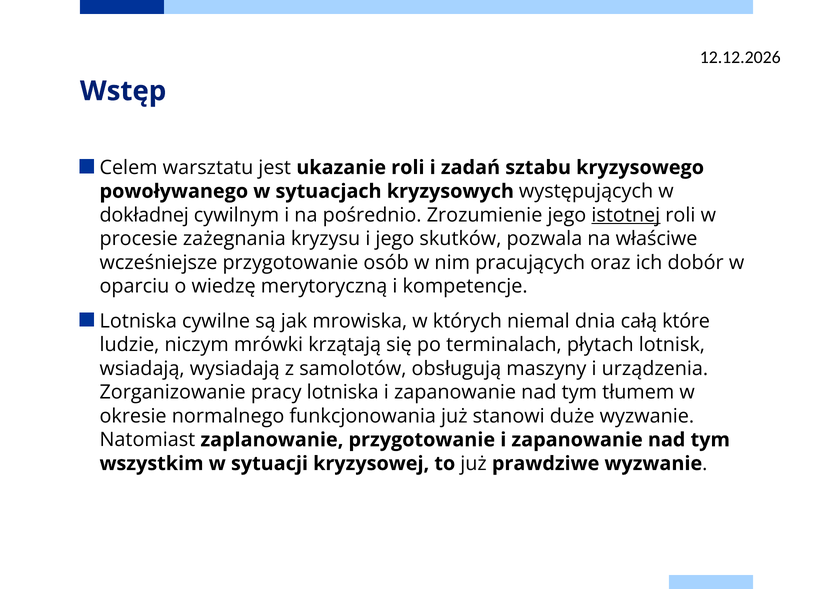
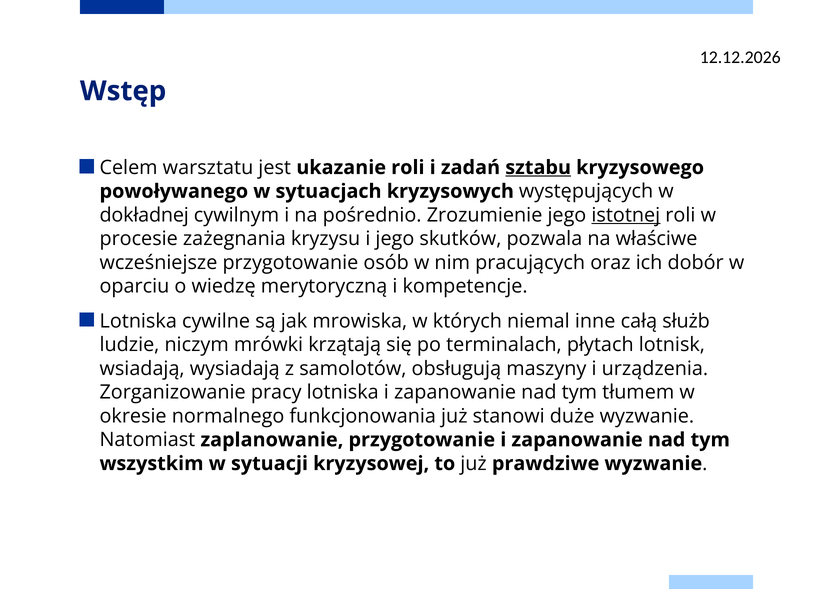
sztabu underline: none -> present
dnia: dnia -> inne
które: które -> służb
